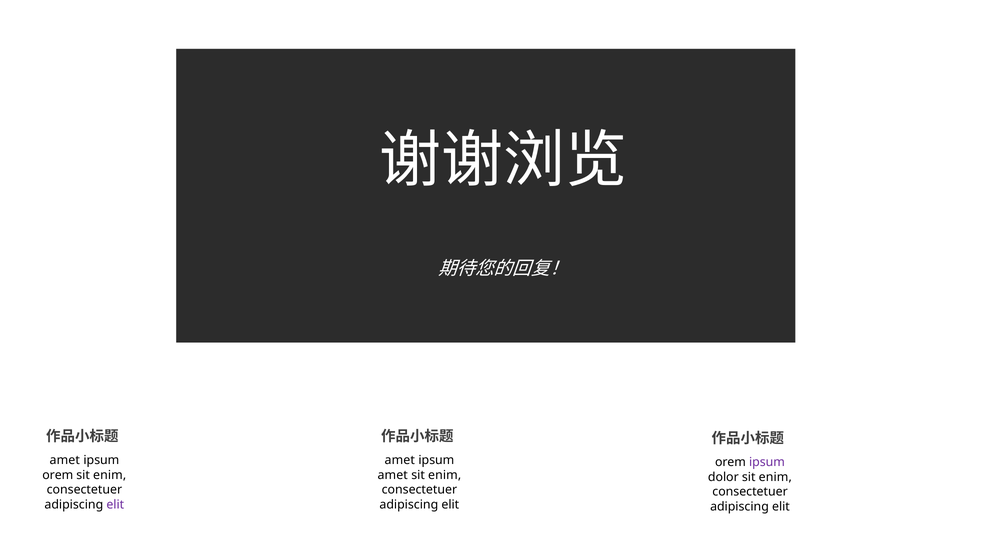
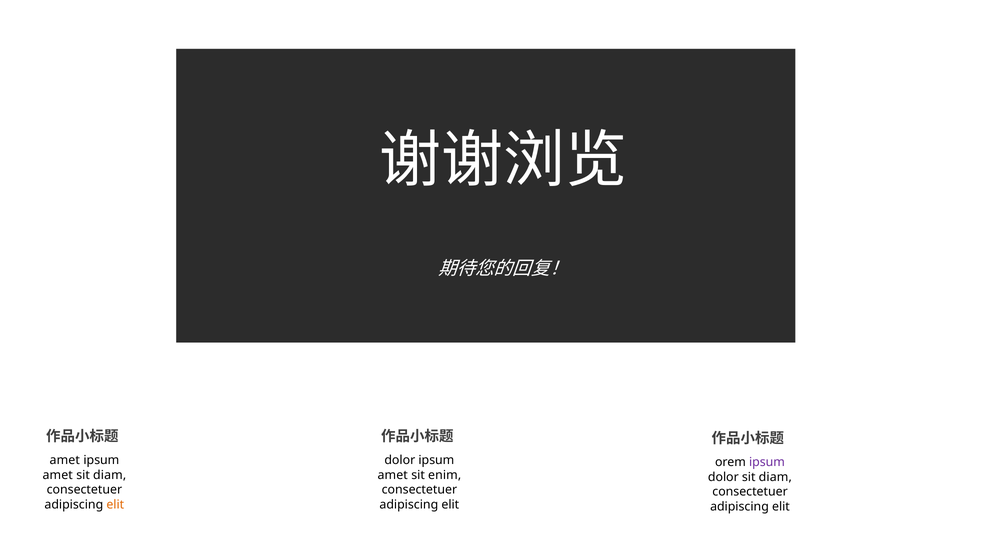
amet at (400, 460): amet -> dolor
orem at (58, 475): orem -> amet
enim at (110, 475): enim -> diam
dolor sit enim: enim -> diam
elit at (115, 505) colour: purple -> orange
